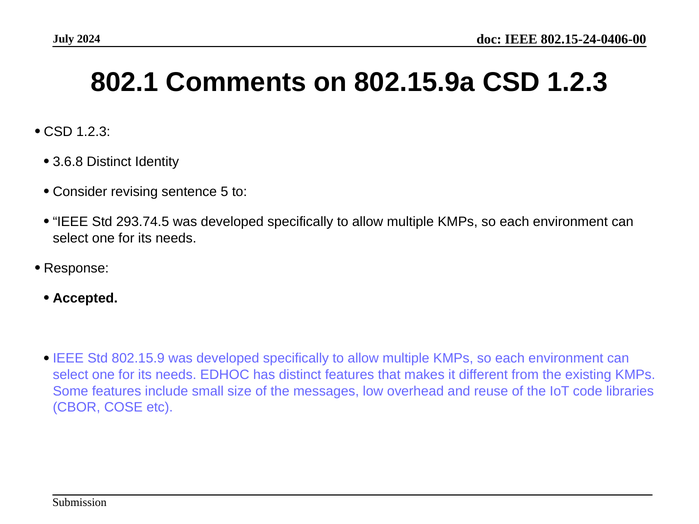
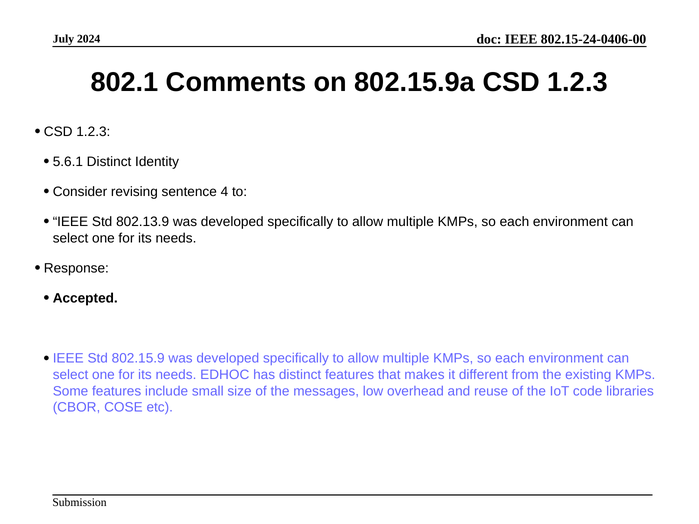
3.6.8: 3.6.8 -> 5.6.1
5: 5 -> 4
293.74.5: 293.74.5 -> 802.13.9
